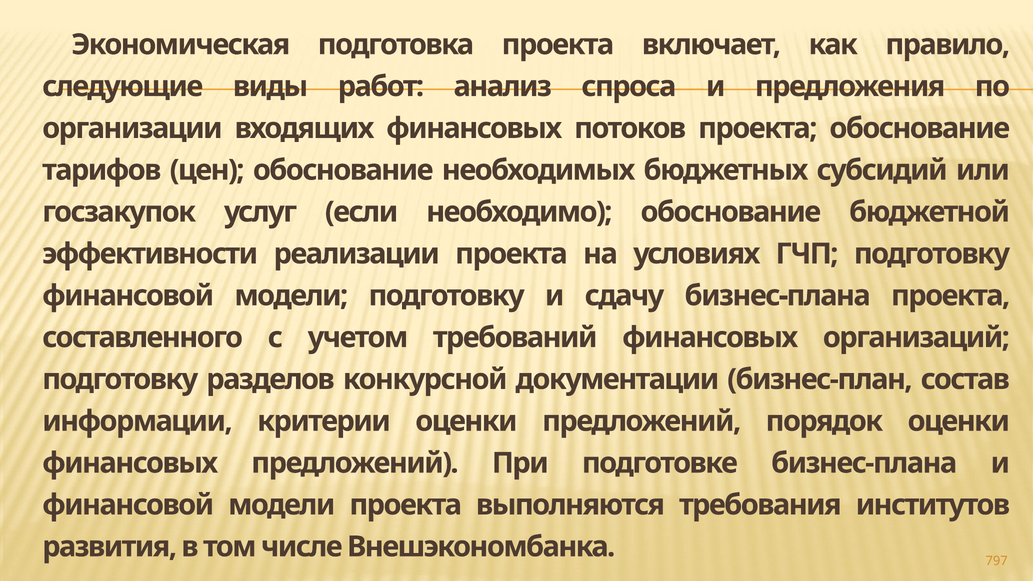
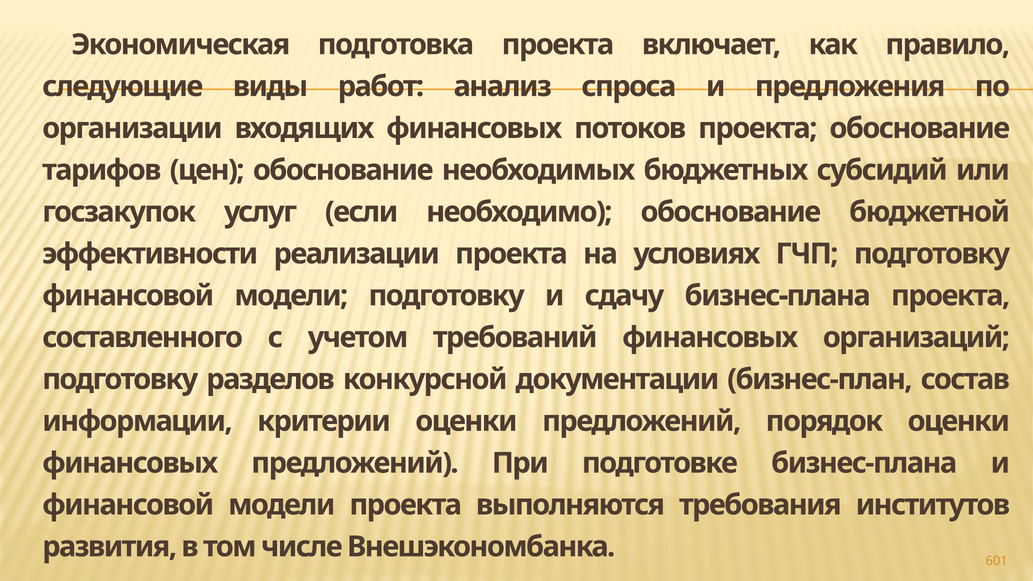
797: 797 -> 601
